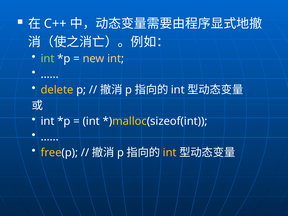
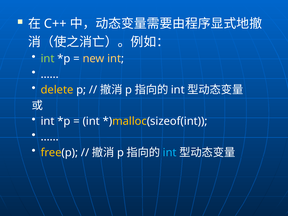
int at (170, 153) colour: yellow -> light blue
